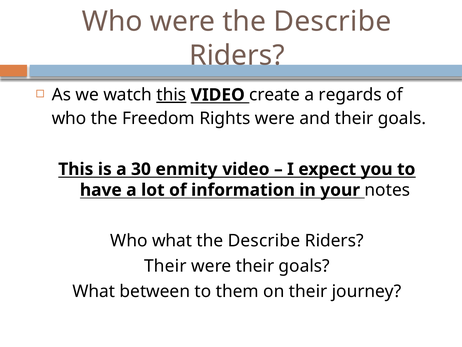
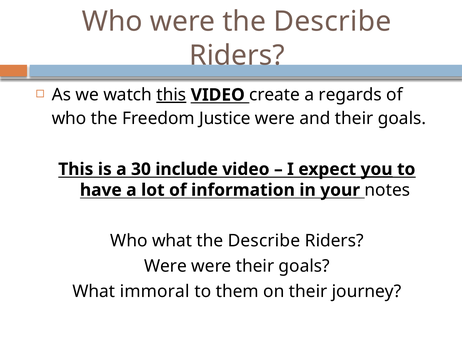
Rights: Rights -> Justice
enmity: enmity -> include
you underline: none -> present
Their at (165, 266): Their -> Were
between: between -> immoral
